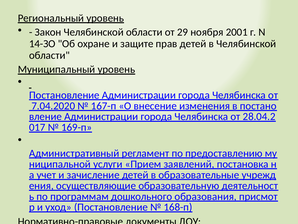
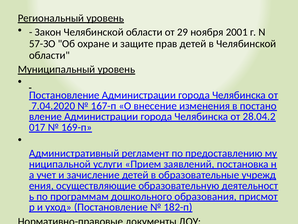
14-ЗО: 14-ЗО -> 57-ЗО
168-п: 168-п -> 182-п
